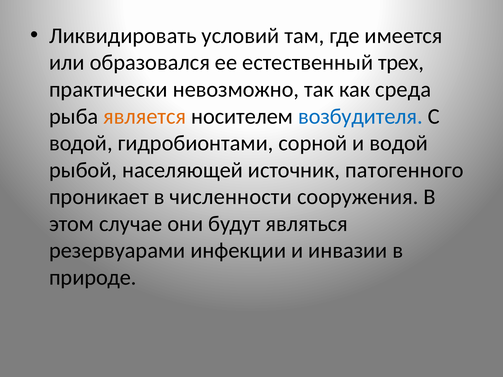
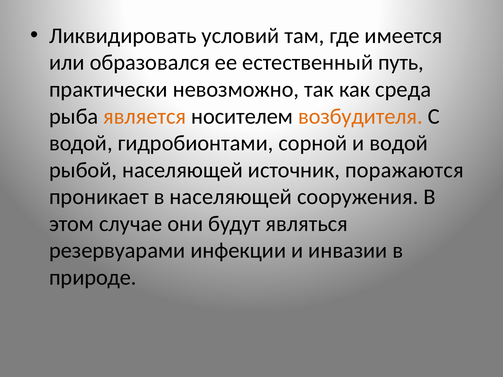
трех: трех -> путь
возбудителя colour: blue -> orange
патогенного: патогенного -> поражаются
в численности: численности -> населяющей
